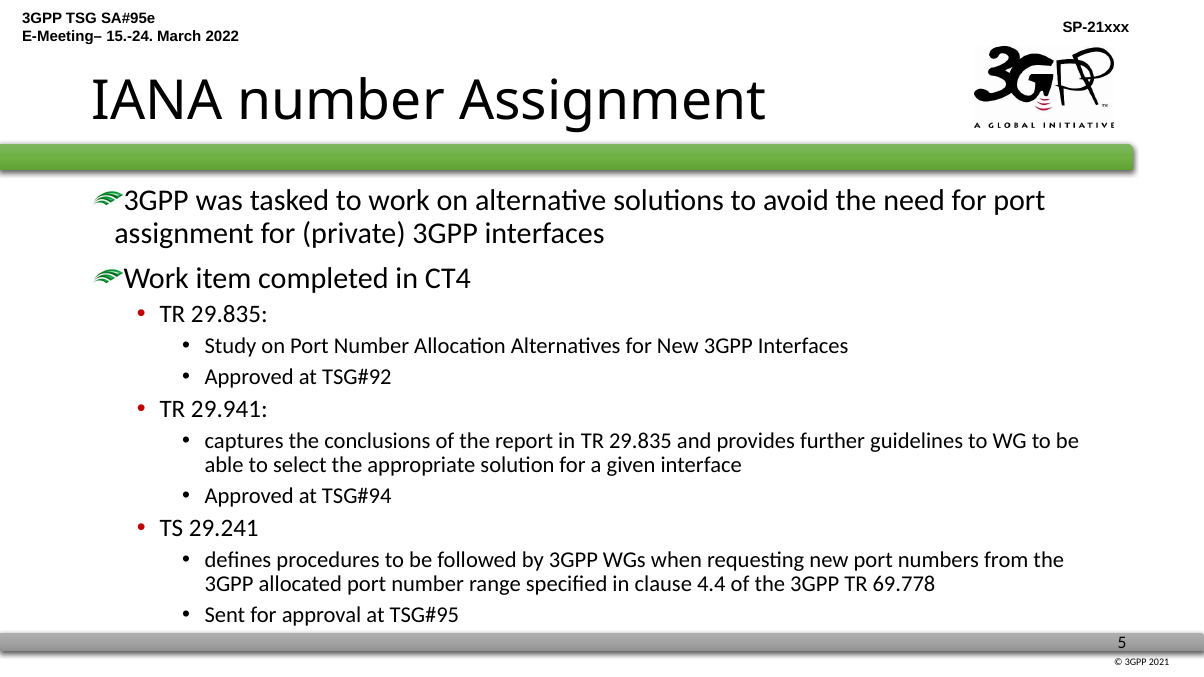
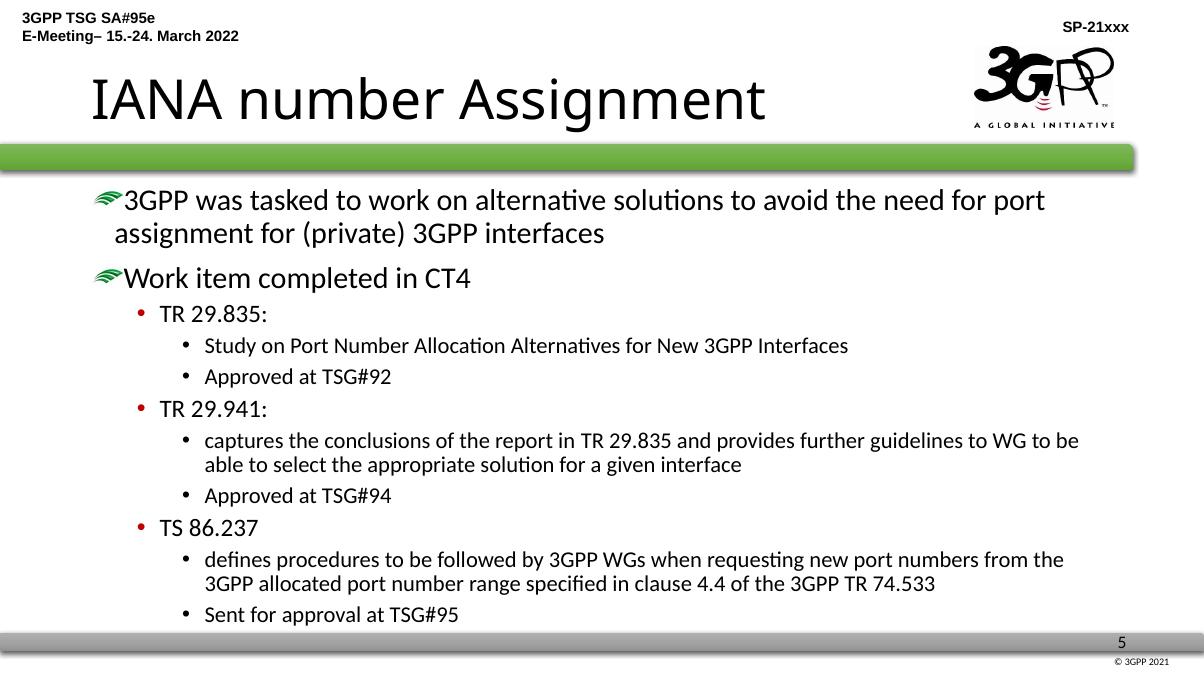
29.241: 29.241 -> 86.237
69.778: 69.778 -> 74.533
